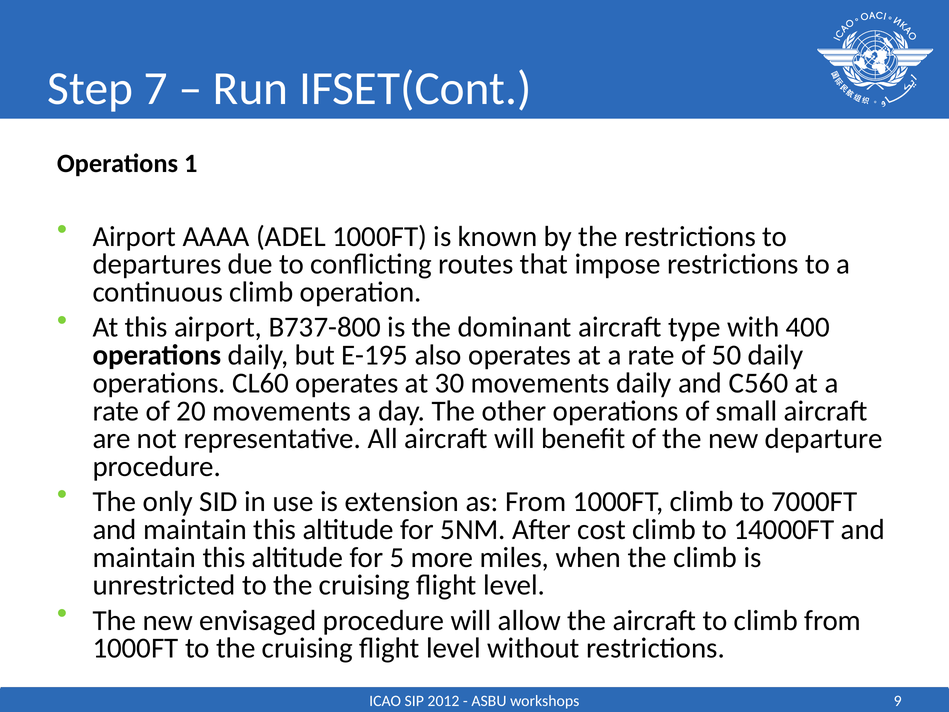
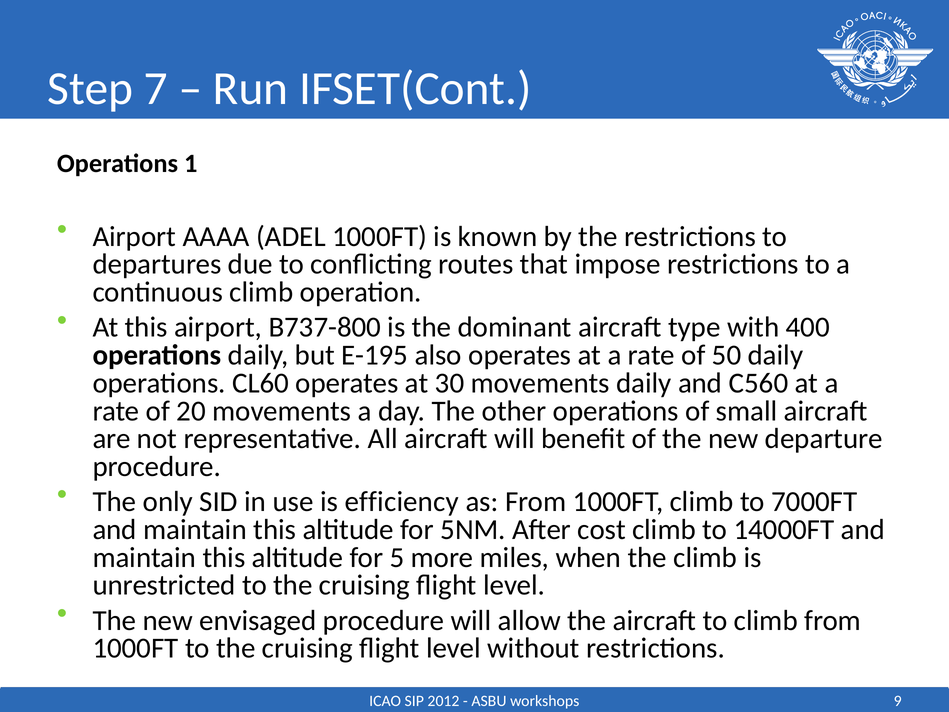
extension: extension -> efficiency
